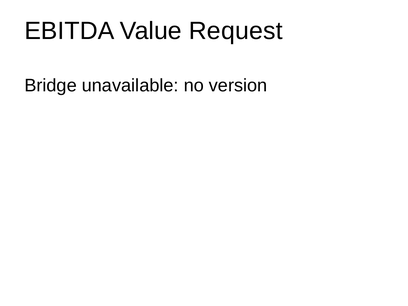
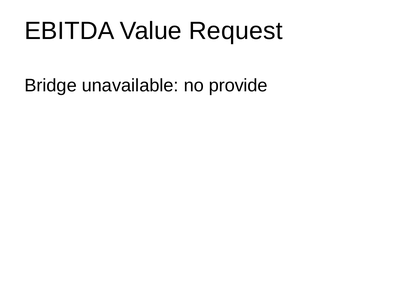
version: version -> provide
